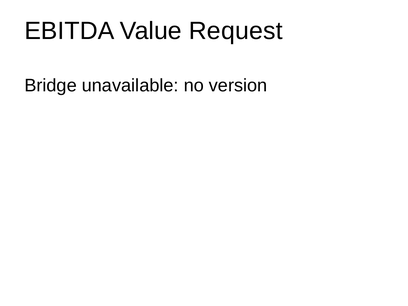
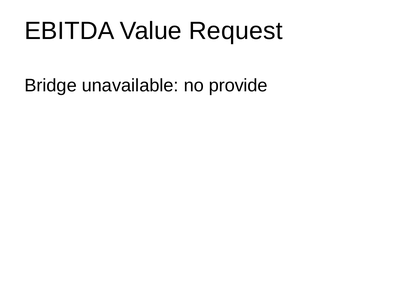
version: version -> provide
